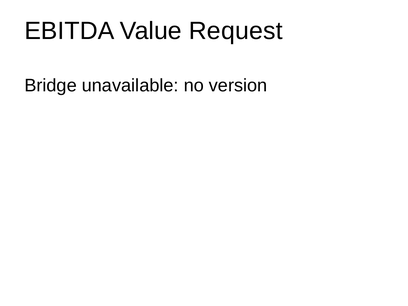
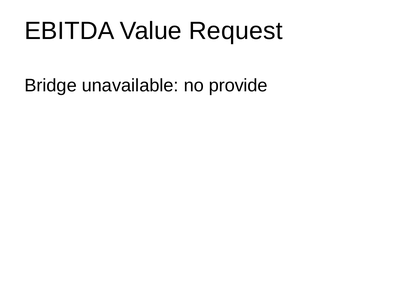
version: version -> provide
